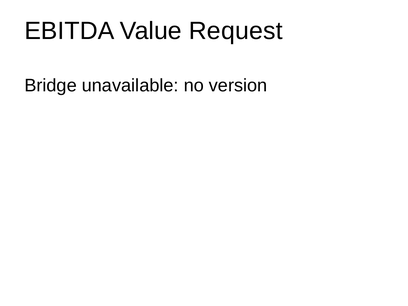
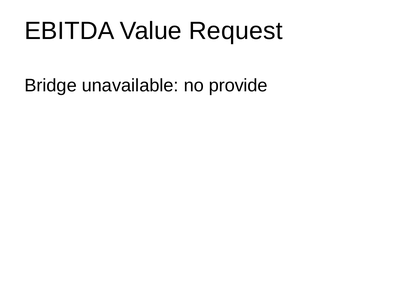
version: version -> provide
